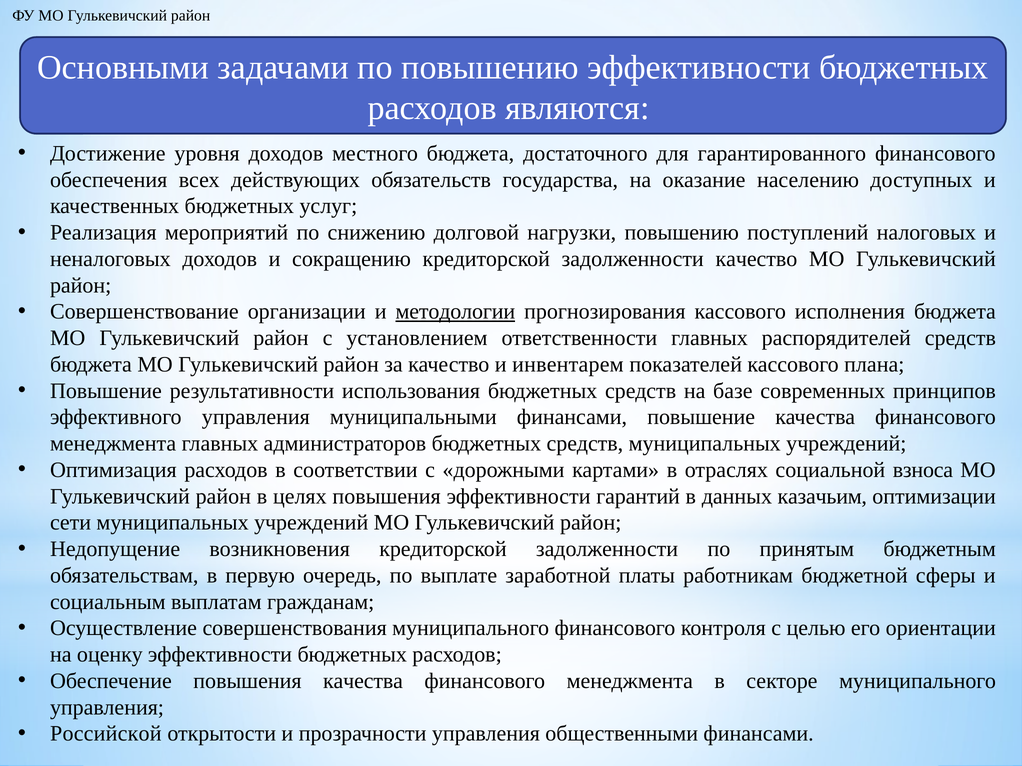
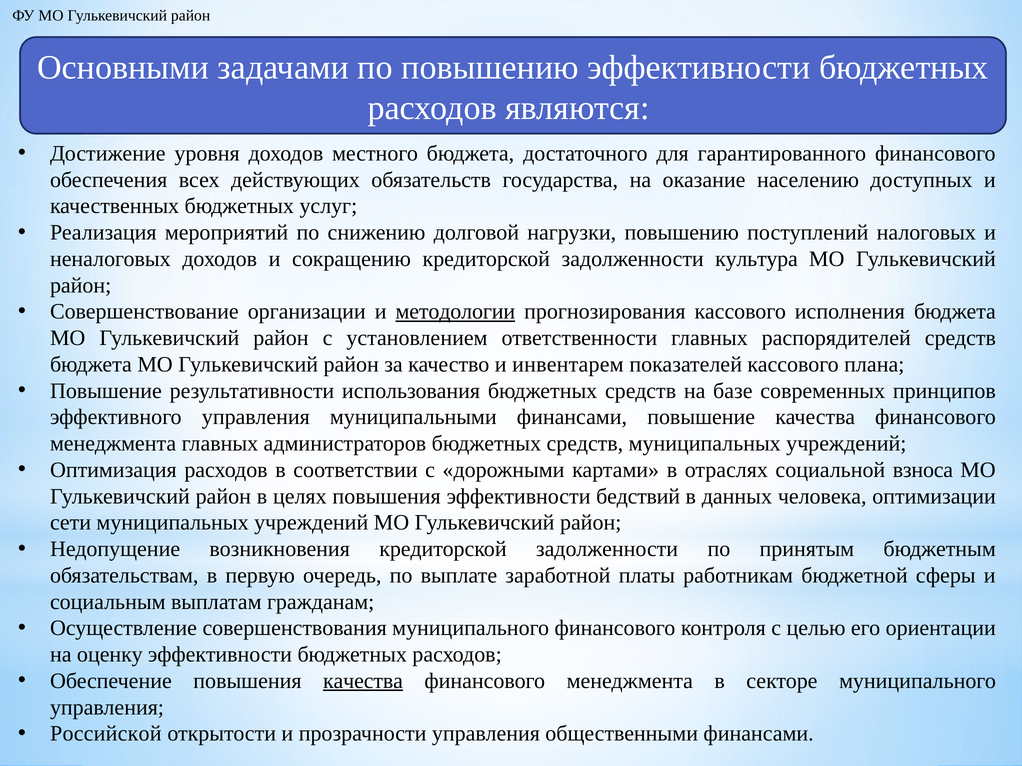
задолженности качество: качество -> культура
гарантий: гарантий -> бедствий
казачьим: казачьим -> человека
качества at (363, 681) underline: none -> present
